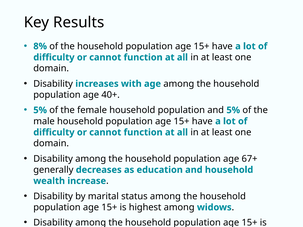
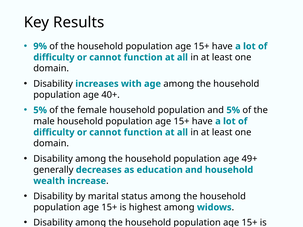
8%: 8% -> 9%
67+: 67+ -> 49+
